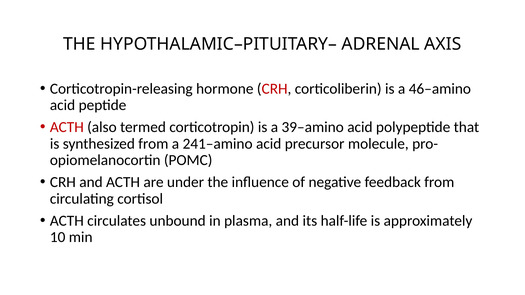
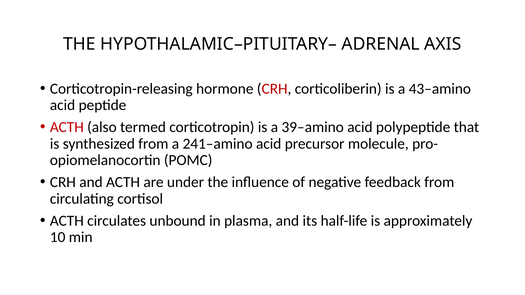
46–amino: 46–amino -> 43–amino
